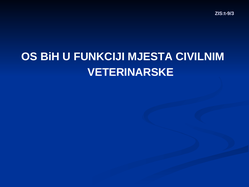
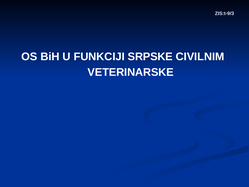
MJESTA: MJESTA -> SRPSKE
